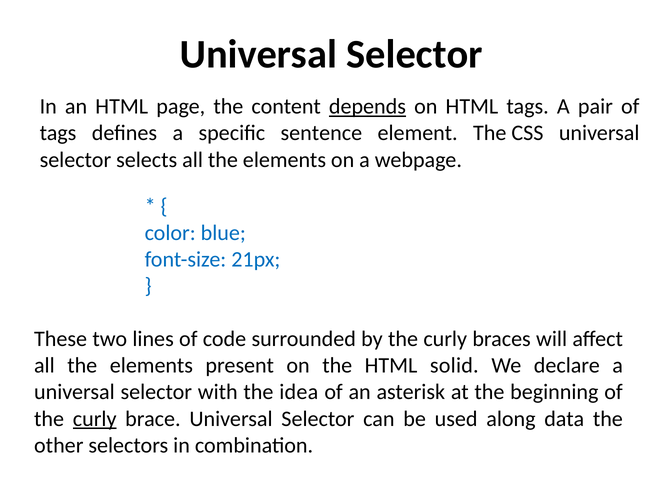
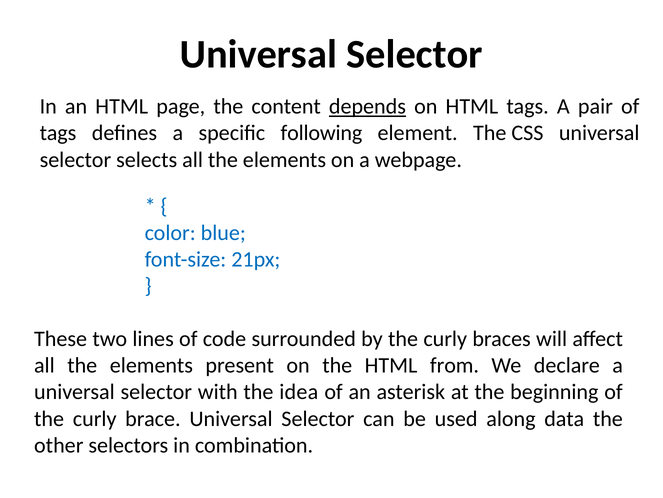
sentence: sentence -> following
solid: solid -> from
curly at (95, 418) underline: present -> none
